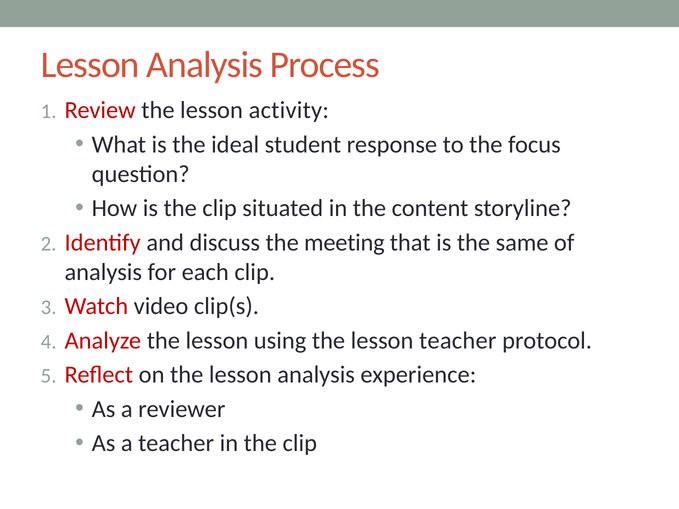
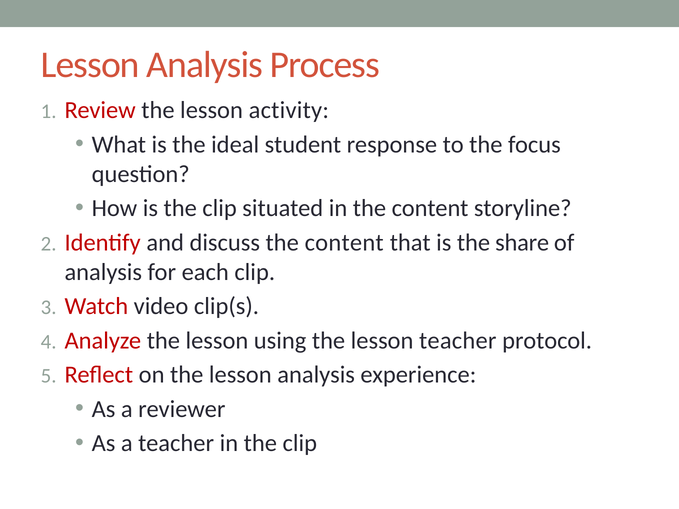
discuss the meeting: meeting -> content
same: same -> share
